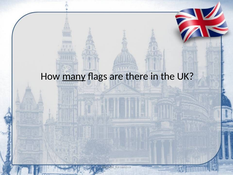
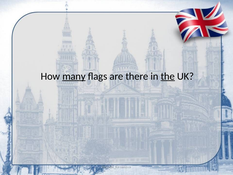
the underline: none -> present
